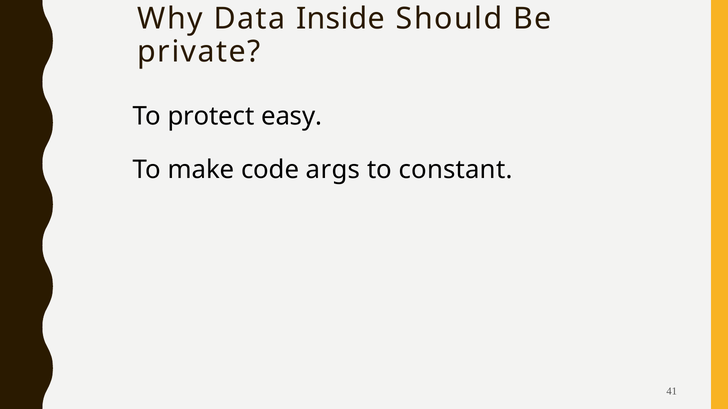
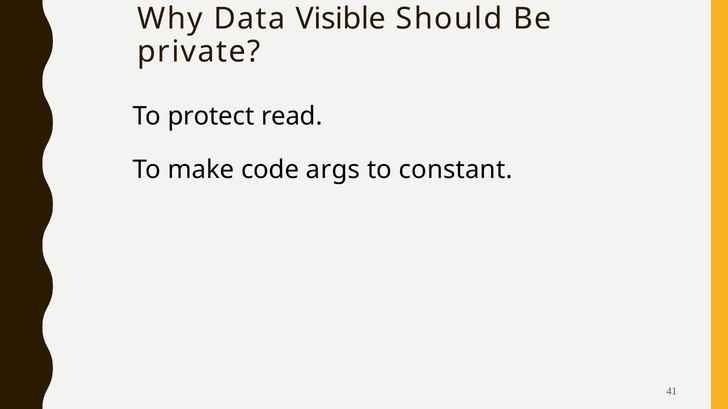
Inside: Inside -> Visible
easy: easy -> read
